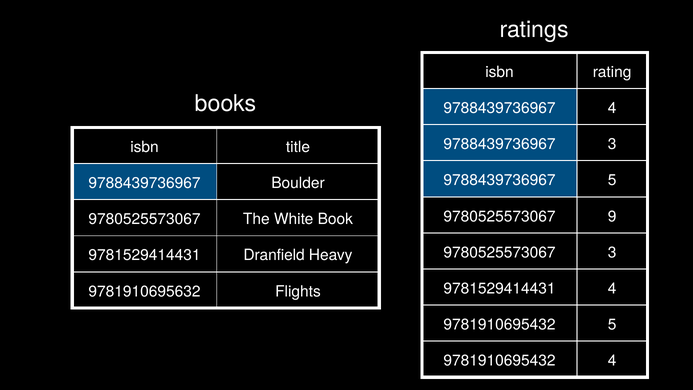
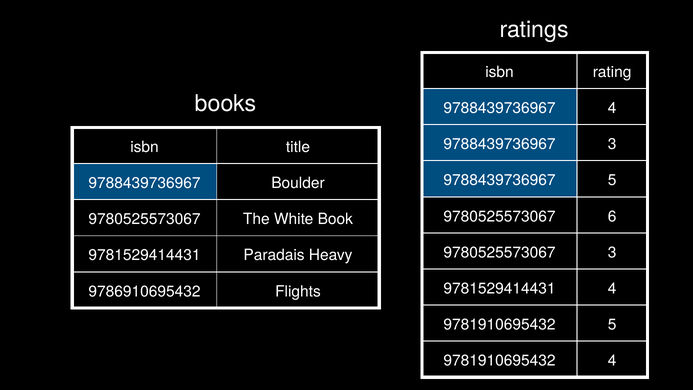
9: 9 -> 6
Dranfield: Dranfield -> Paradais
9781910695632: 9781910695632 -> 9786910695432
